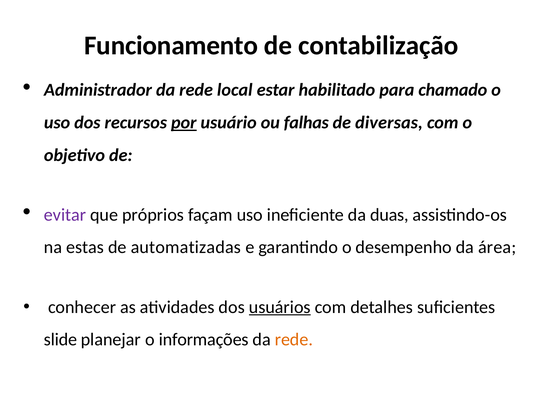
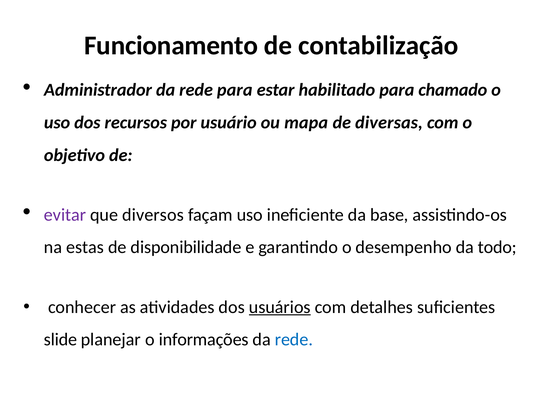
rede local: local -> para
por underline: present -> none
falhas: falhas -> mapa
próprios: próprios -> diversos
duas: duas -> base
automatizadas: automatizadas -> disponibilidade
área: área -> todo
rede at (294, 340) colour: orange -> blue
